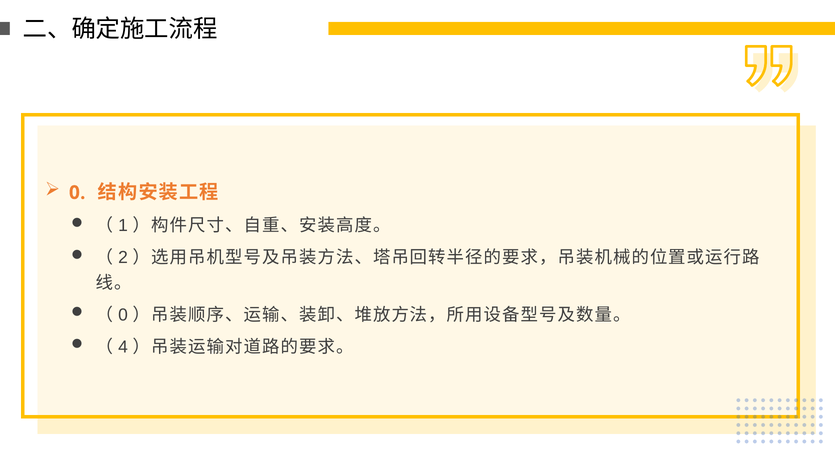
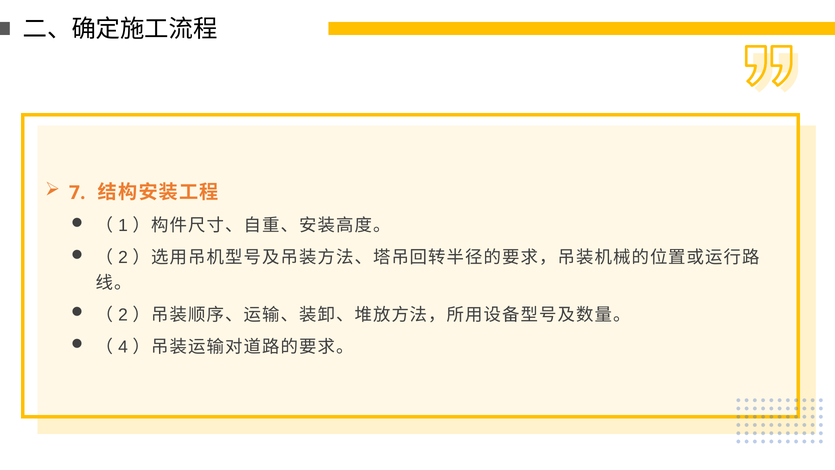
0 at (77, 193): 0 -> 7
0 at (123, 315): 0 -> 2
